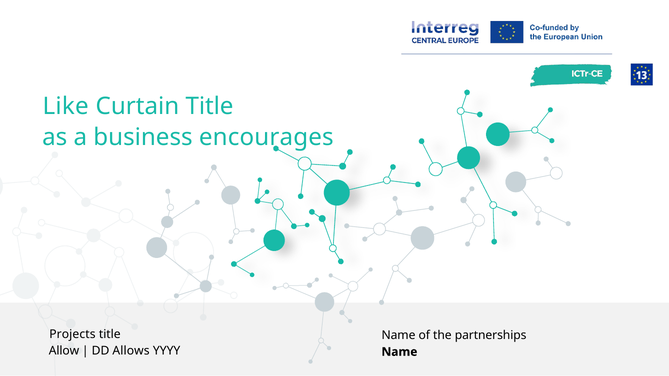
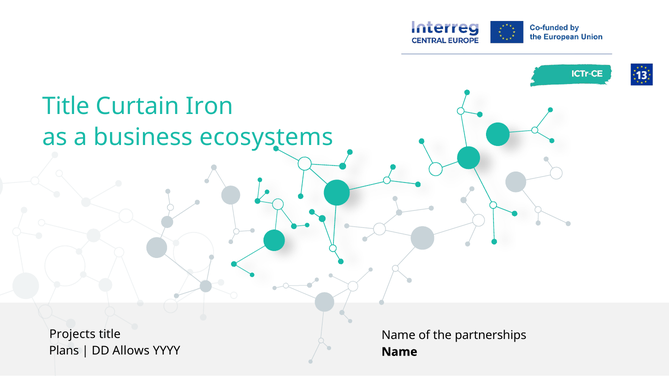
Like at (66, 106): Like -> Title
Curtain Title: Title -> Iron
encourages: encourages -> ecosystems
Allow: Allow -> Plans
